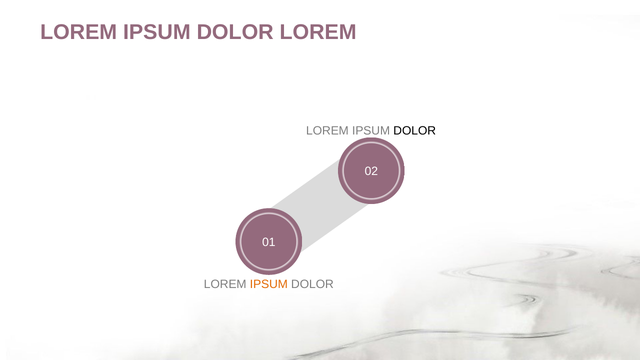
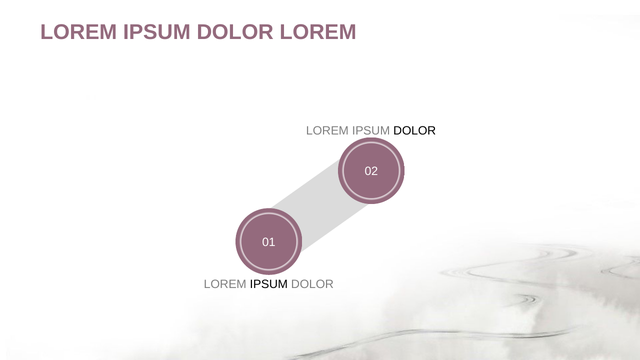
IPSUM at (269, 284) colour: orange -> black
